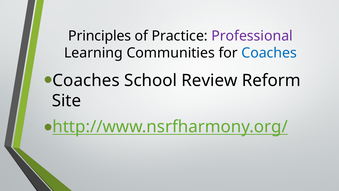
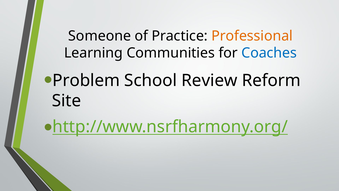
Principles: Principles -> Someone
Professional colour: purple -> orange
Coaches at (86, 80): Coaches -> Problem
